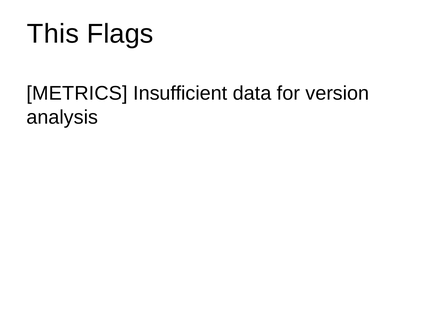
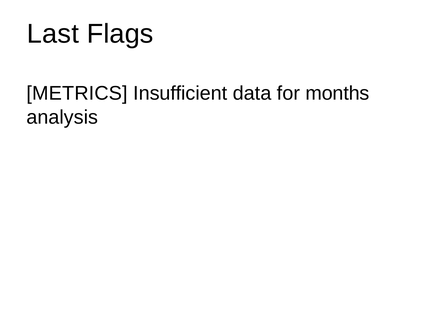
This: This -> Last
version: version -> months
